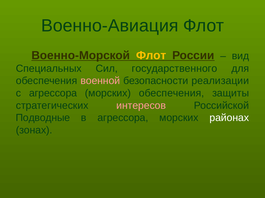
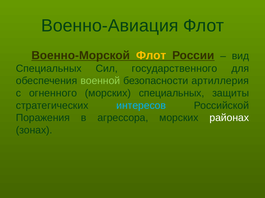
военной colour: pink -> light green
реализации: реализации -> артиллерия
с агрессора: агрессора -> огненного
морских обеспечения: обеспечения -> специальных
интересов colour: pink -> light blue
Подводные: Подводные -> Поражения
